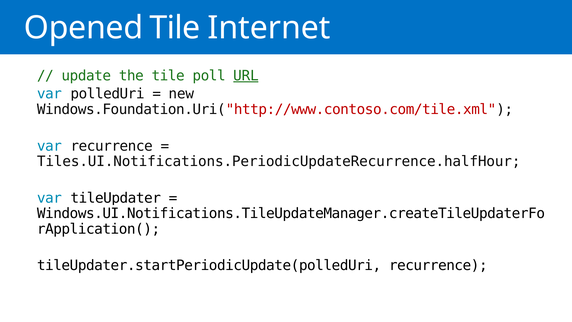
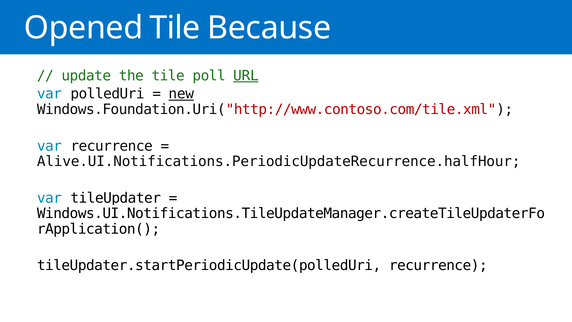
Internet: Internet -> Because
new underline: none -> present
Tiles.UI.Notifications.PeriodicUpdateRecurrence.halfHour: Tiles.UI.Notifications.PeriodicUpdateRecurrence.halfHour -> Alive.UI.Notifications.PeriodicUpdateRecurrence.halfHour
